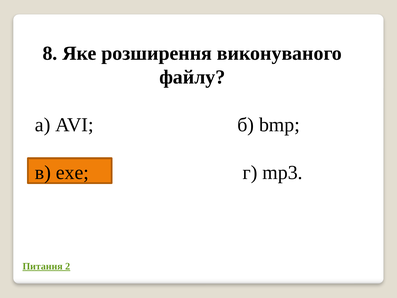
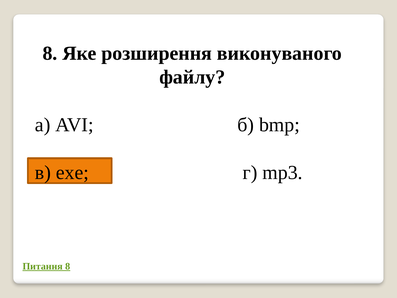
Питання 2: 2 -> 8
